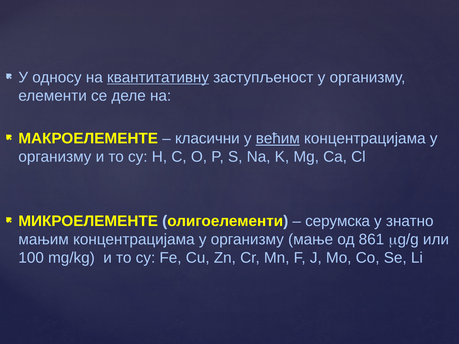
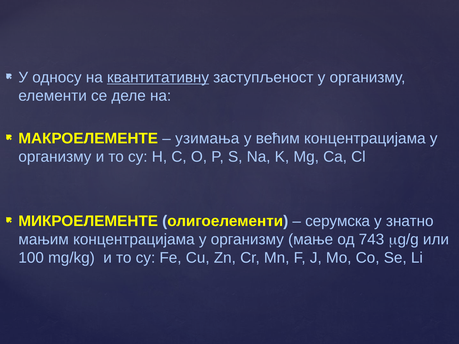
класични: класични -> узимања
већим underline: present -> none
861: 861 -> 743
